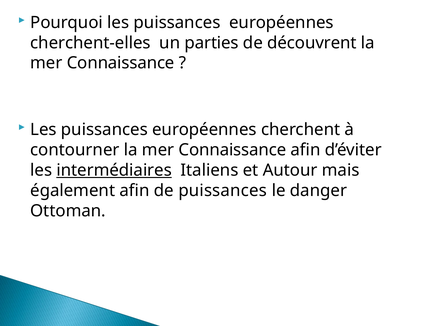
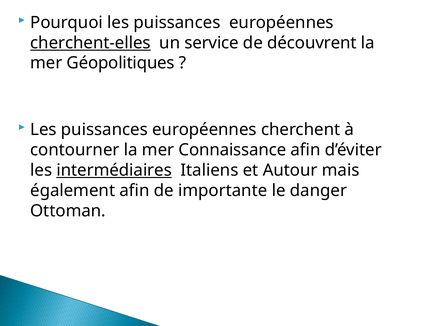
cherchent-elles underline: none -> present
parties: parties -> service
Connaissance at (121, 63): Connaissance -> Géopolitiques
de puissances: puissances -> importante
